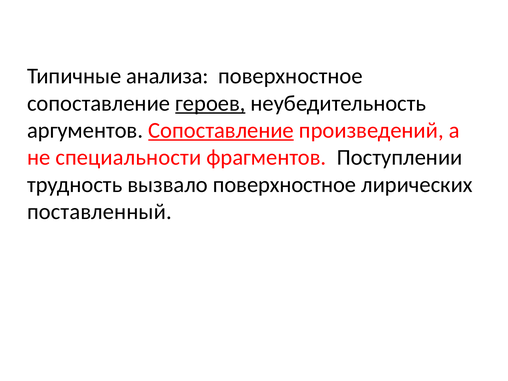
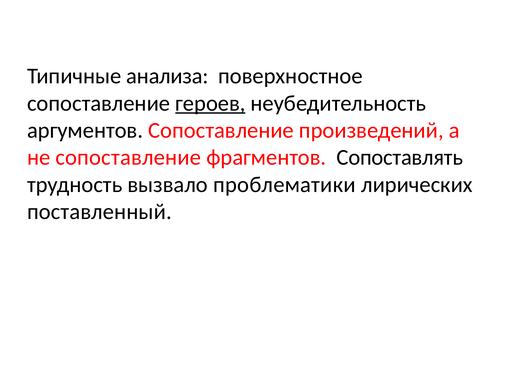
Сопоставление at (221, 130) underline: present -> none
не специальности: специальности -> сопоставление
Поступлении: Поступлении -> Сопоставлять
вызвало поверхностное: поверхностное -> проблематики
